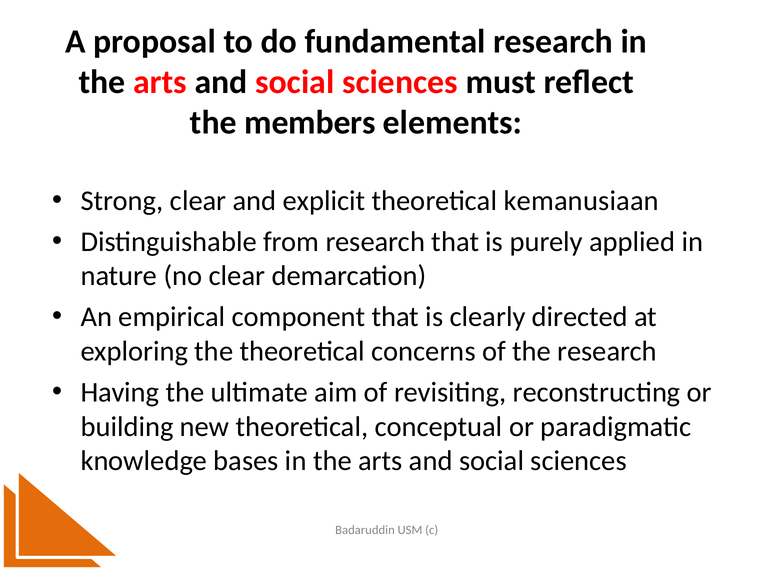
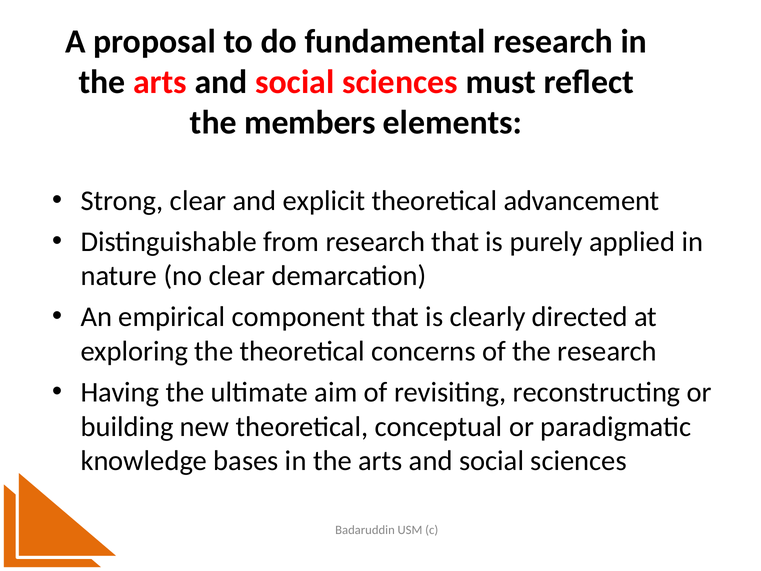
kemanusiaan: kemanusiaan -> advancement
